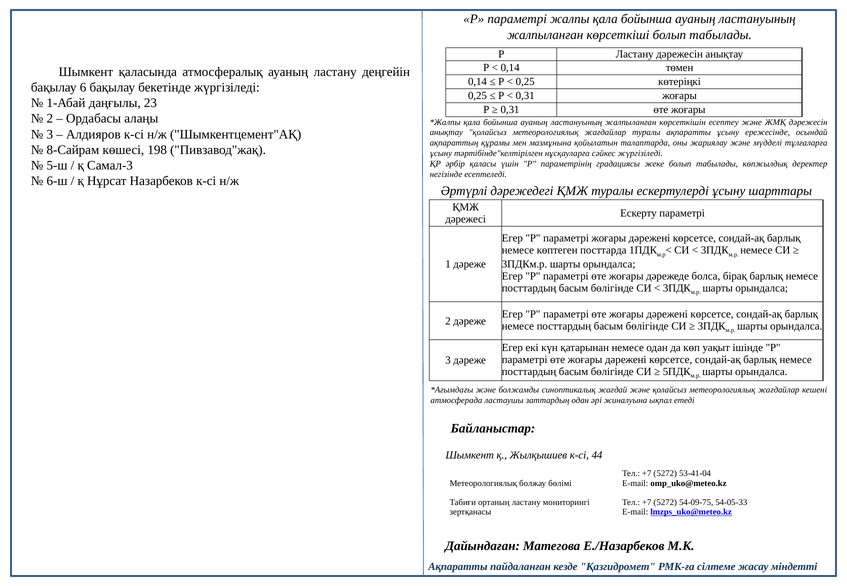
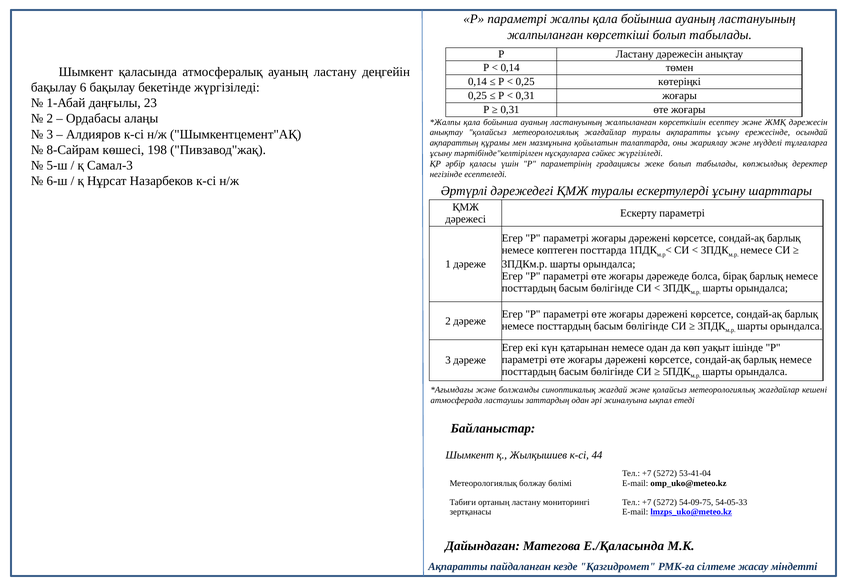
Е./Назарбеков: Е./Назарбеков -> Е./Қаласында
